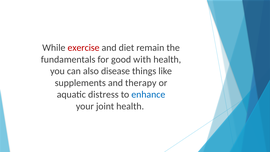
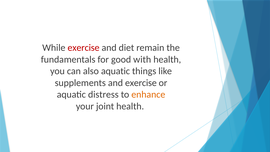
also disease: disease -> aquatic
and therapy: therapy -> exercise
enhance colour: blue -> orange
